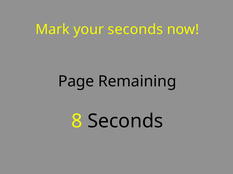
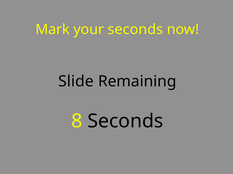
Page: Page -> Slide
